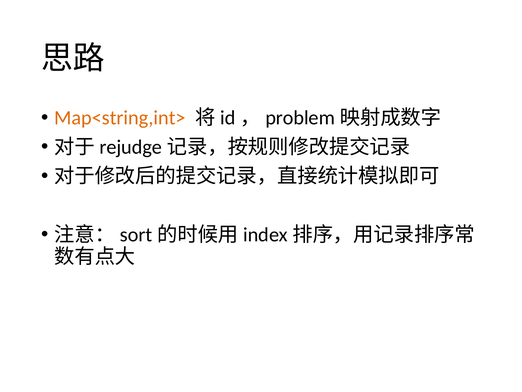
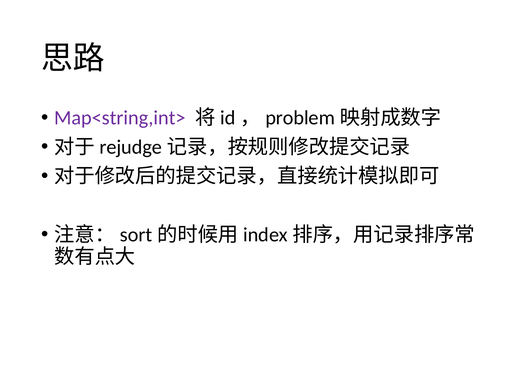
Map<string,int> colour: orange -> purple
